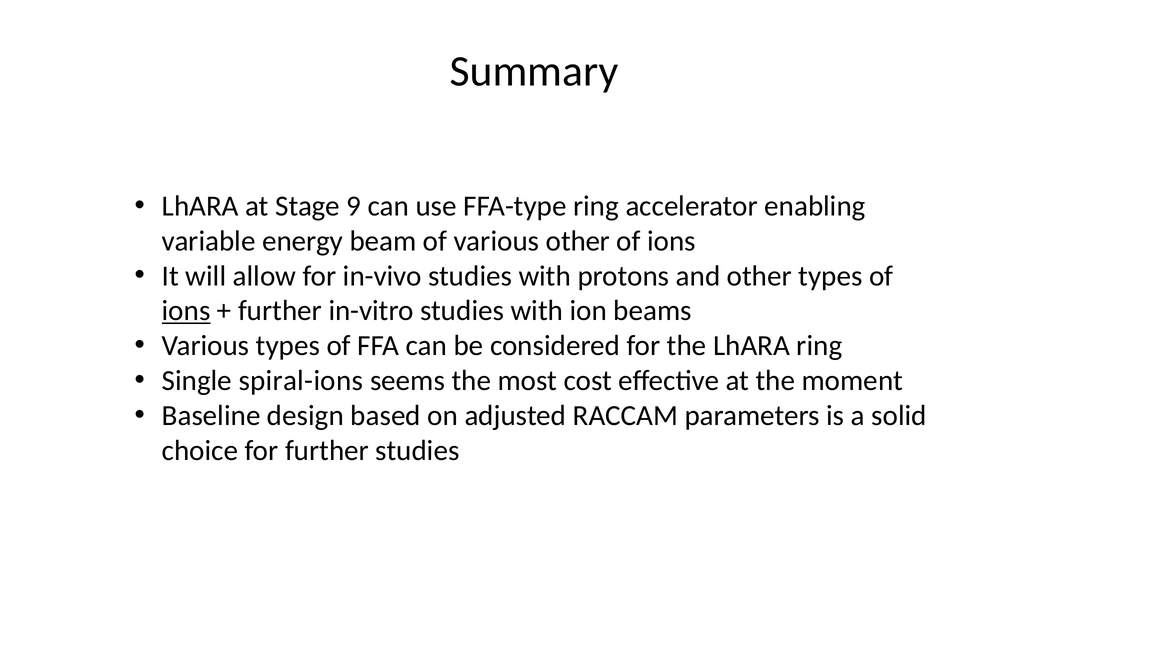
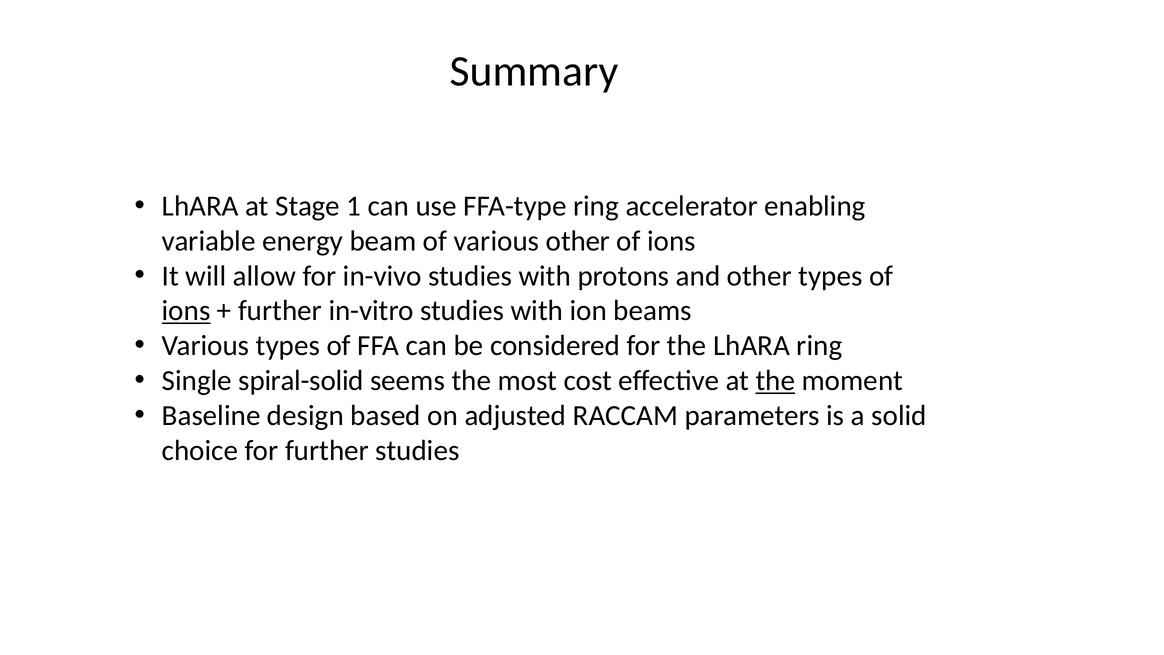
9: 9 -> 1
spiral-ions: spiral-ions -> spiral-solid
the at (775, 381) underline: none -> present
